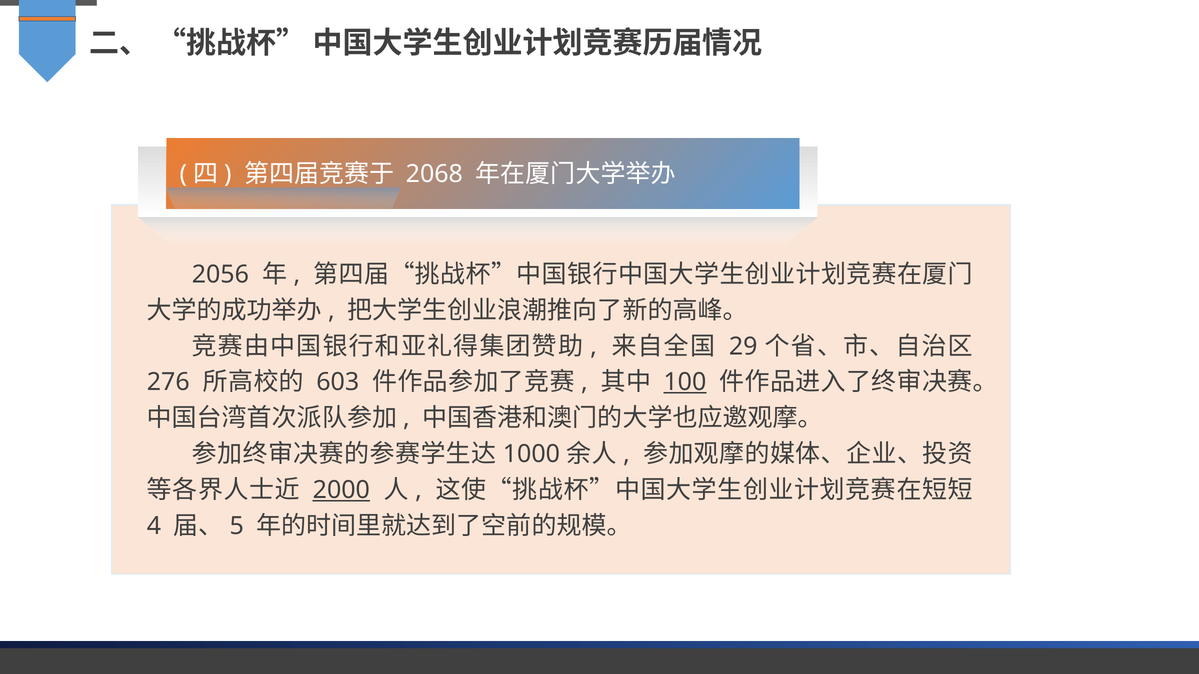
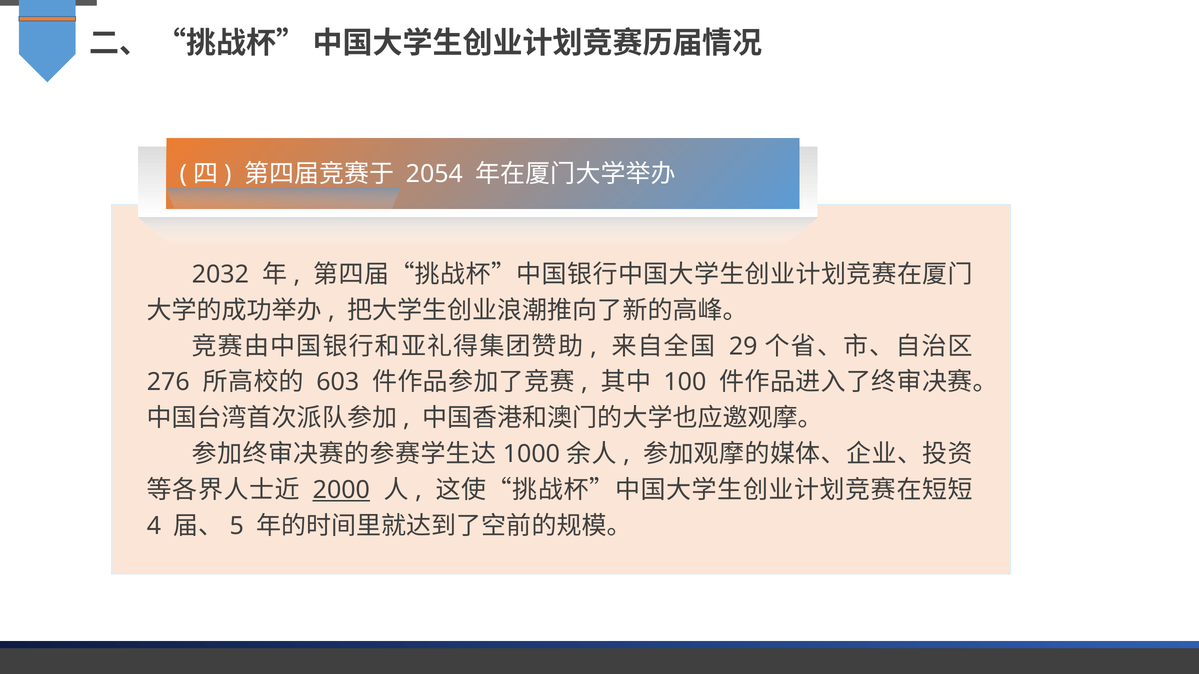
2068: 2068 -> 2054
2056: 2056 -> 2032
100 underline: present -> none
